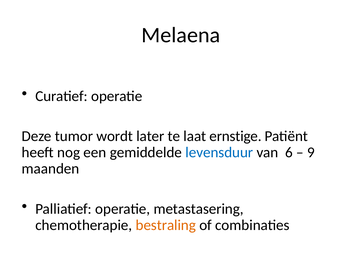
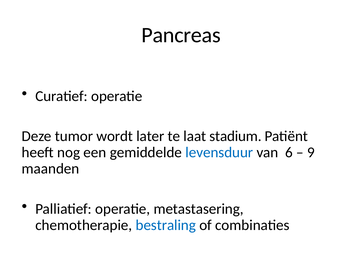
Melaena: Melaena -> Pancreas
ernstige: ernstige -> stadium
bestraling colour: orange -> blue
